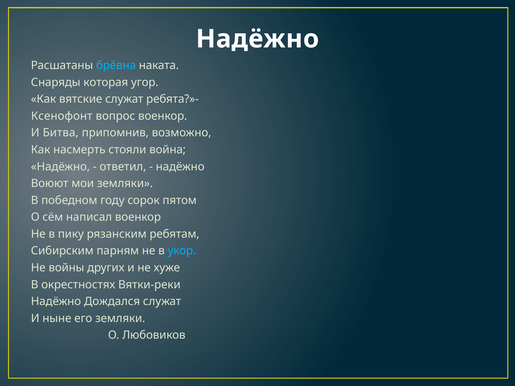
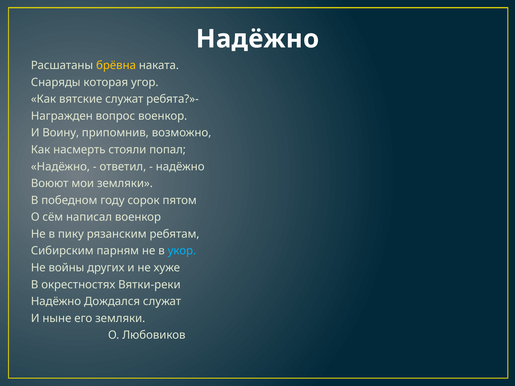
брёвна colour: light blue -> yellow
Ксенофонт: Ксенофонт -> Награжден
Битва: Битва -> Воину
война: война -> попал
